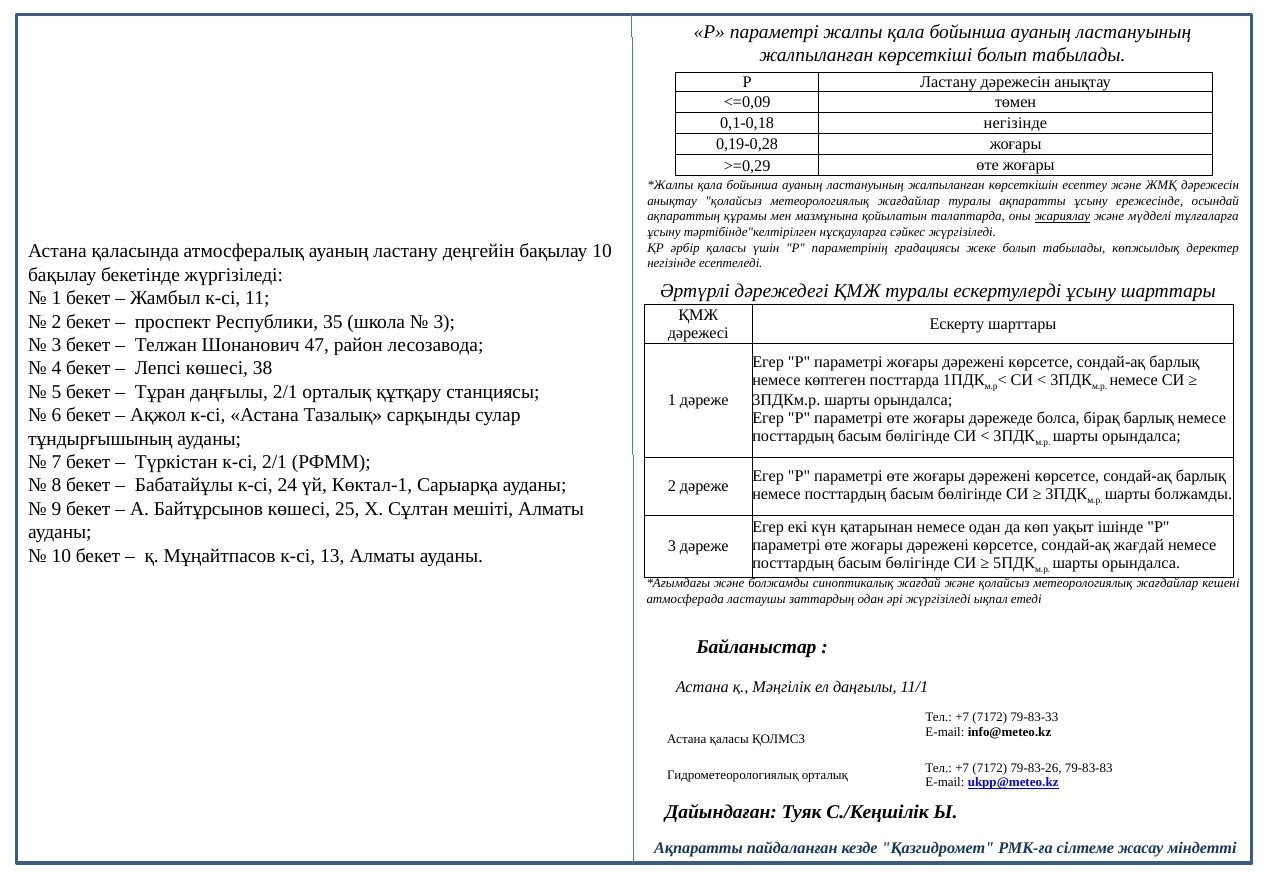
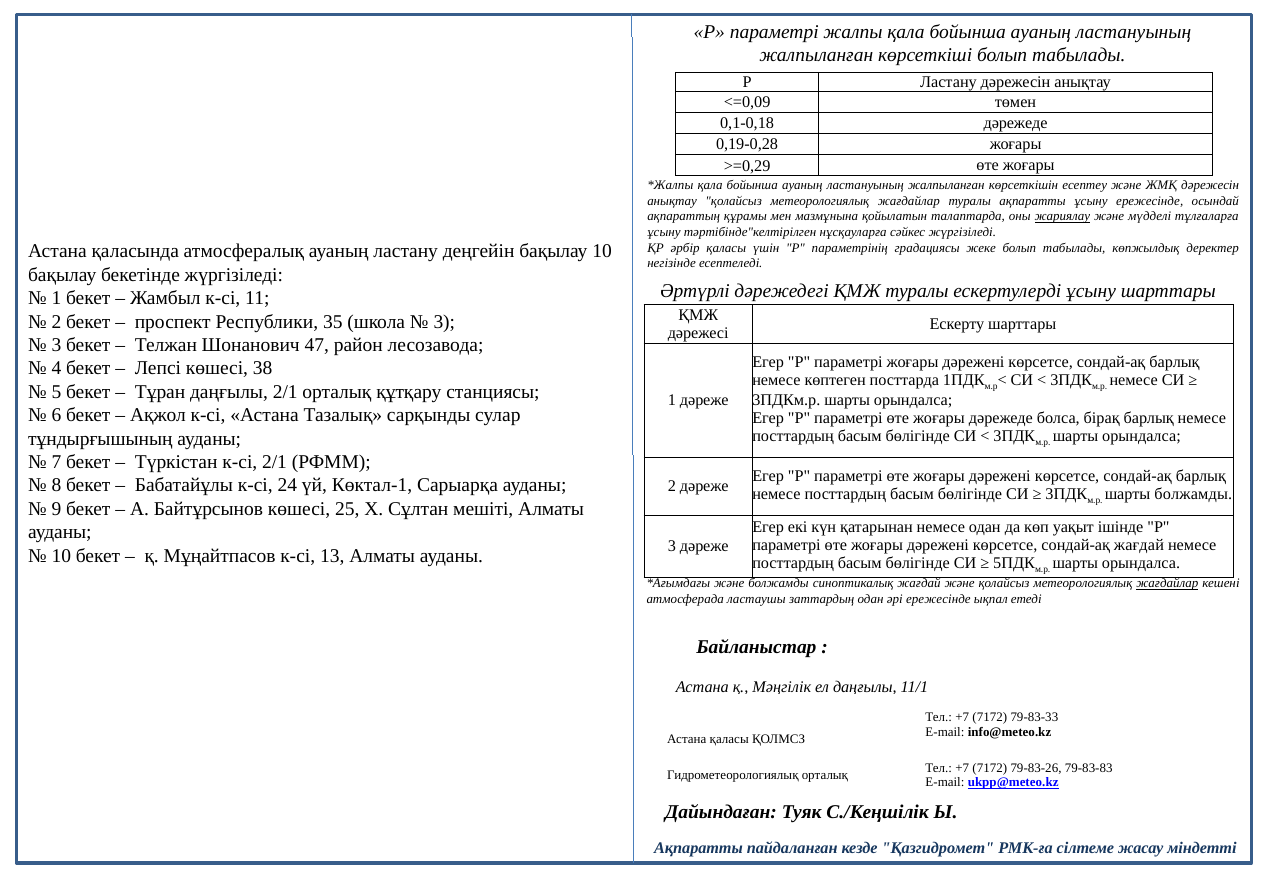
0,1-0,18 негізінде: негізінде -> дәрежеде
жағдайлар at (1167, 583) underline: none -> present
әрі жүргізіледі: жүргізіледі -> ережесінде
